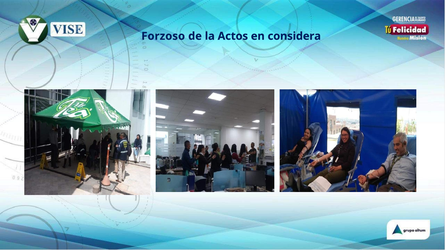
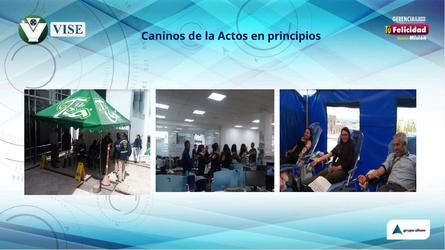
Forzoso: Forzoso -> Caninos
considera: considera -> principios
